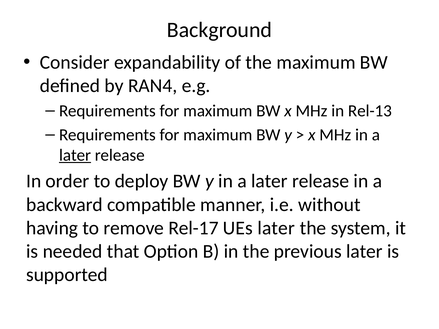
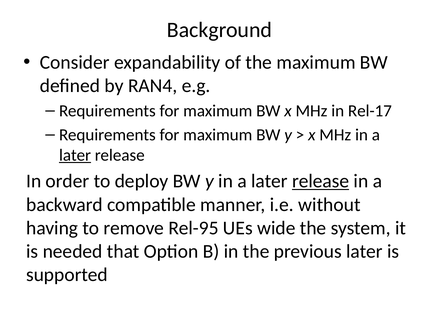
Rel-13: Rel-13 -> Rel-17
release at (321, 181) underline: none -> present
Rel-17: Rel-17 -> Rel-95
UEs later: later -> wide
